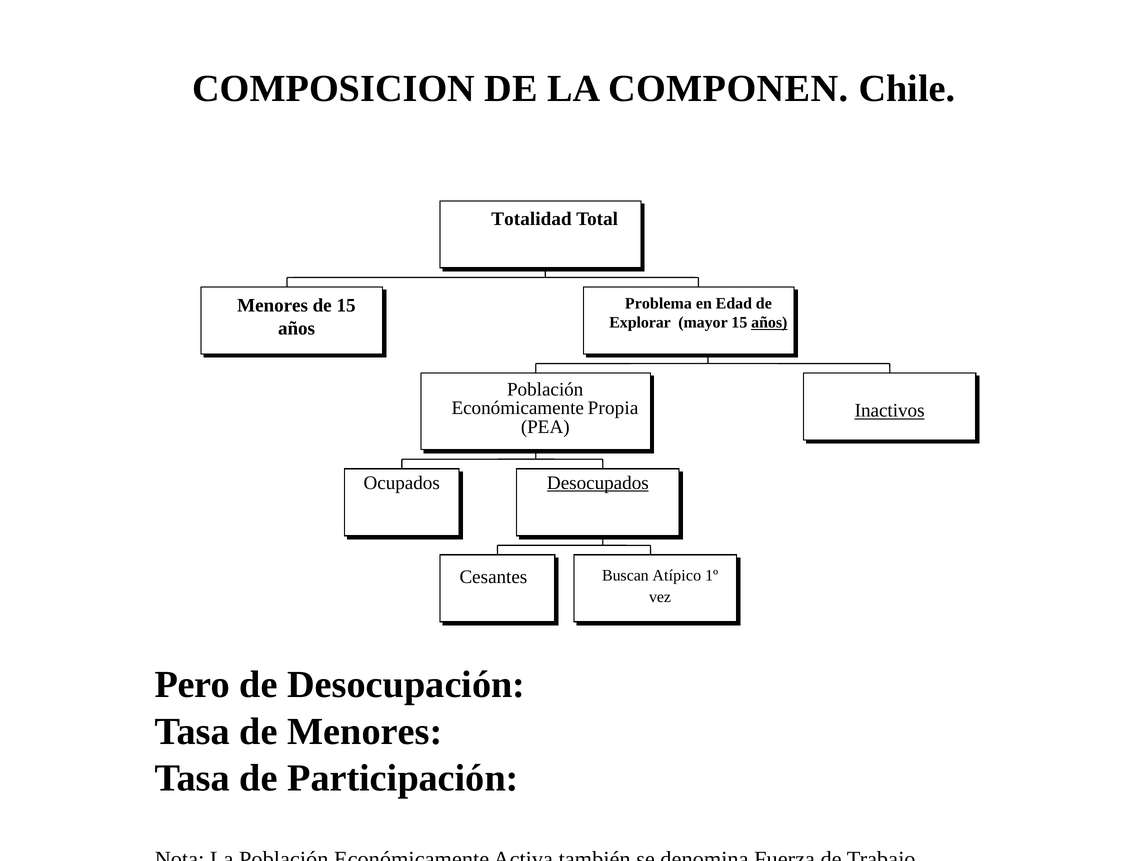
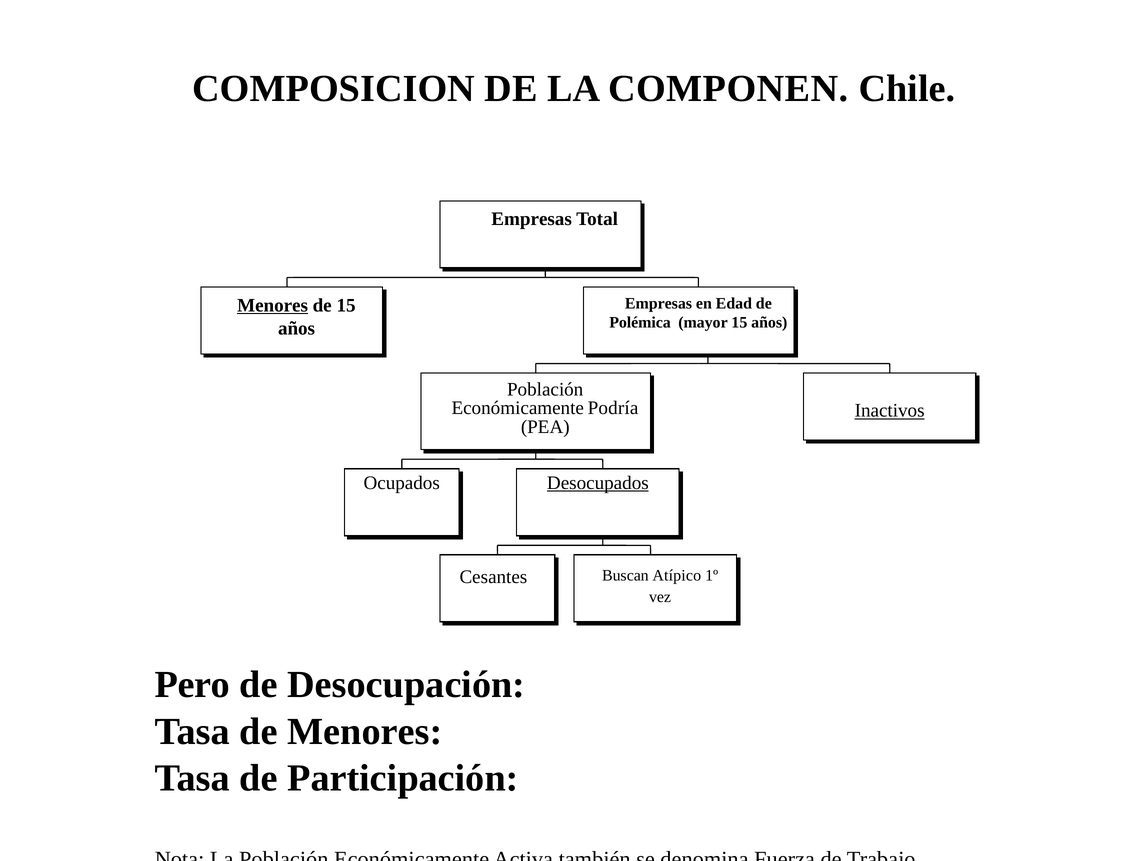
Totalidad at (532, 219): Totalidad -> Empresas
Problema at (658, 303): Problema -> Empresas
Menores at (273, 305) underline: none -> present
Explorar: Explorar -> Polémica
años at (769, 322) underline: present -> none
Propia: Propia -> Podría
